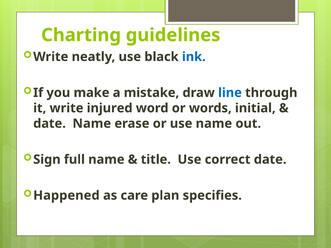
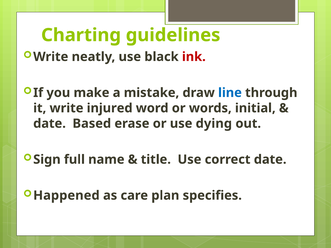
ink colour: blue -> red
date Name: Name -> Based
use name: name -> dying
